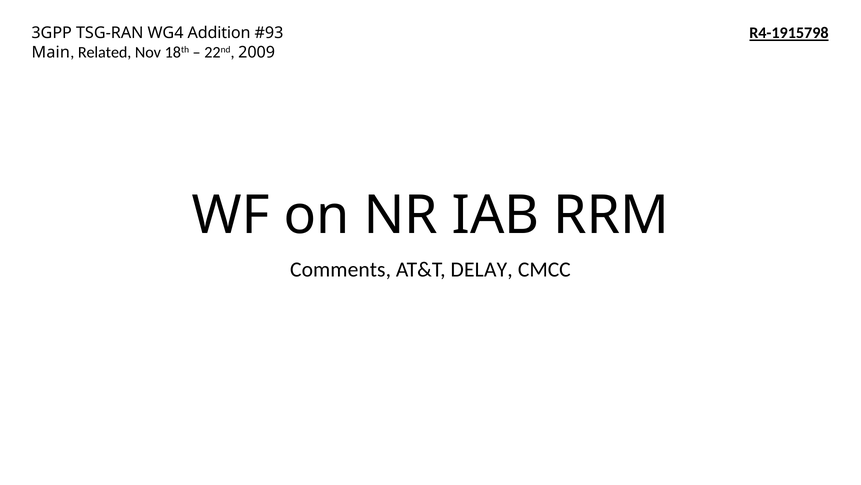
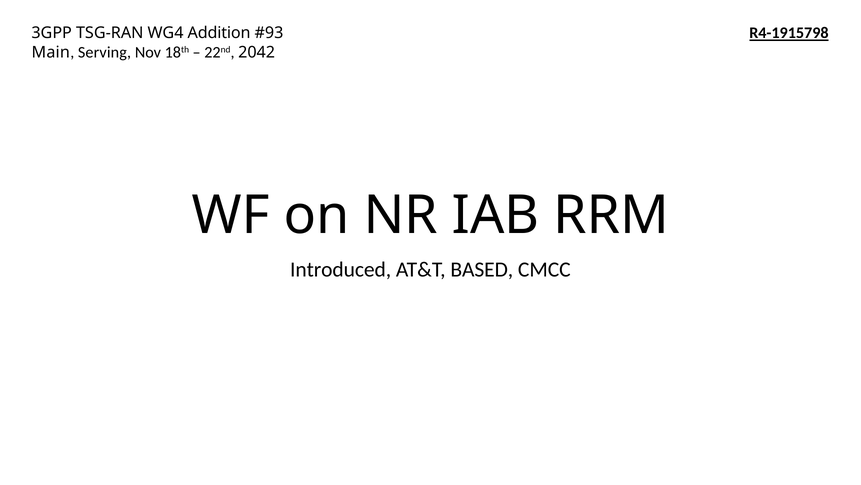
Related: Related -> Serving
2009: 2009 -> 2042
Comments: Comments -> Introduced
DELAY: DELAY -> BASED
